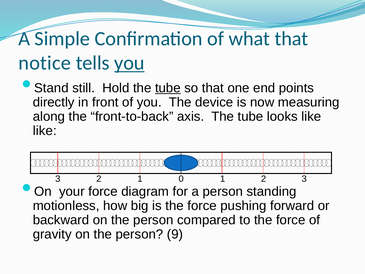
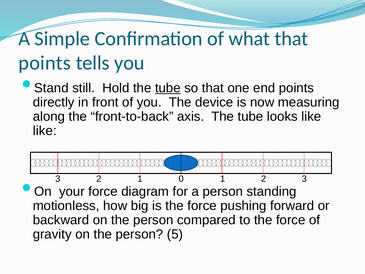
notice at (45, 63): notice -> points
you at (129, 63) underline: present -> none
9: 9 -> 5
